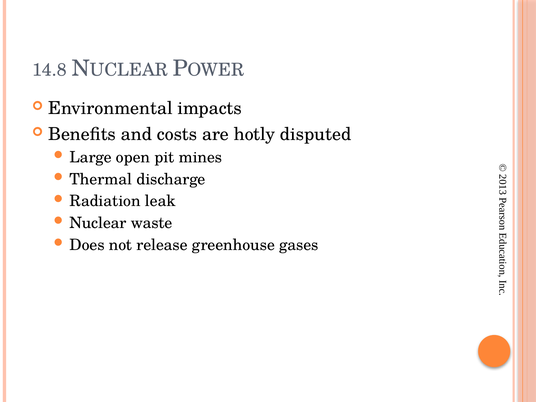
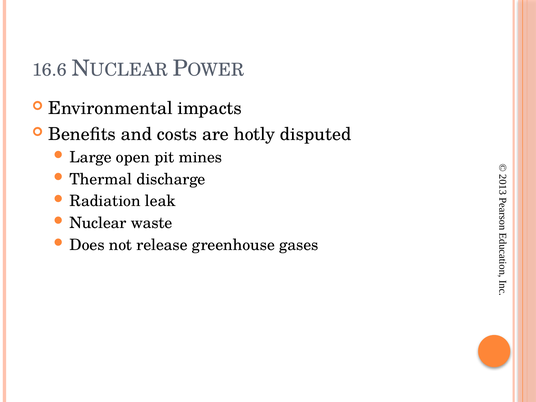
14.8: 14.8 -> 16.6
